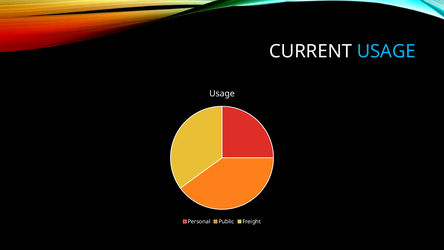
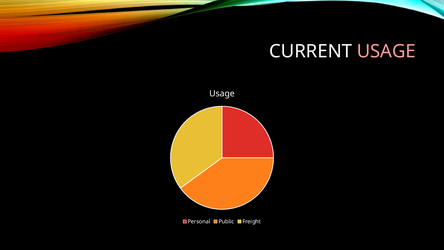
USAGE at (386, 51) colour: light blue -> pink
